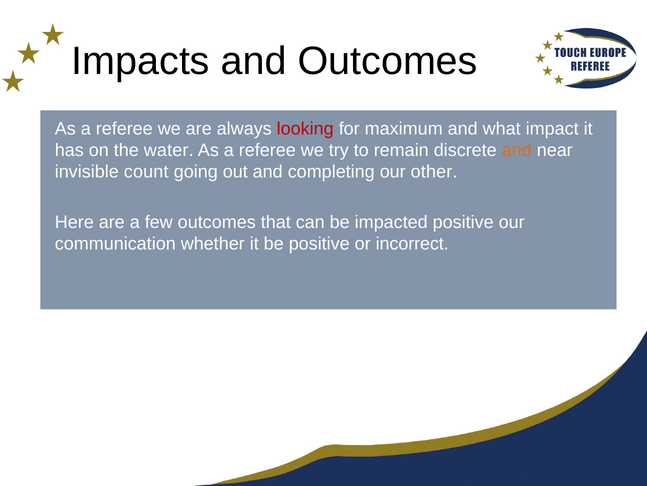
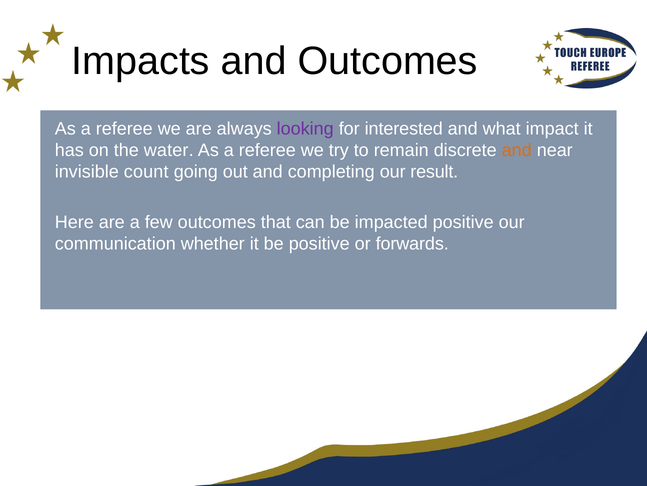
looking colour: red -> purple
maximum: maximum -> interested
other: other -> result
incorrect: incorrect -> forwards
